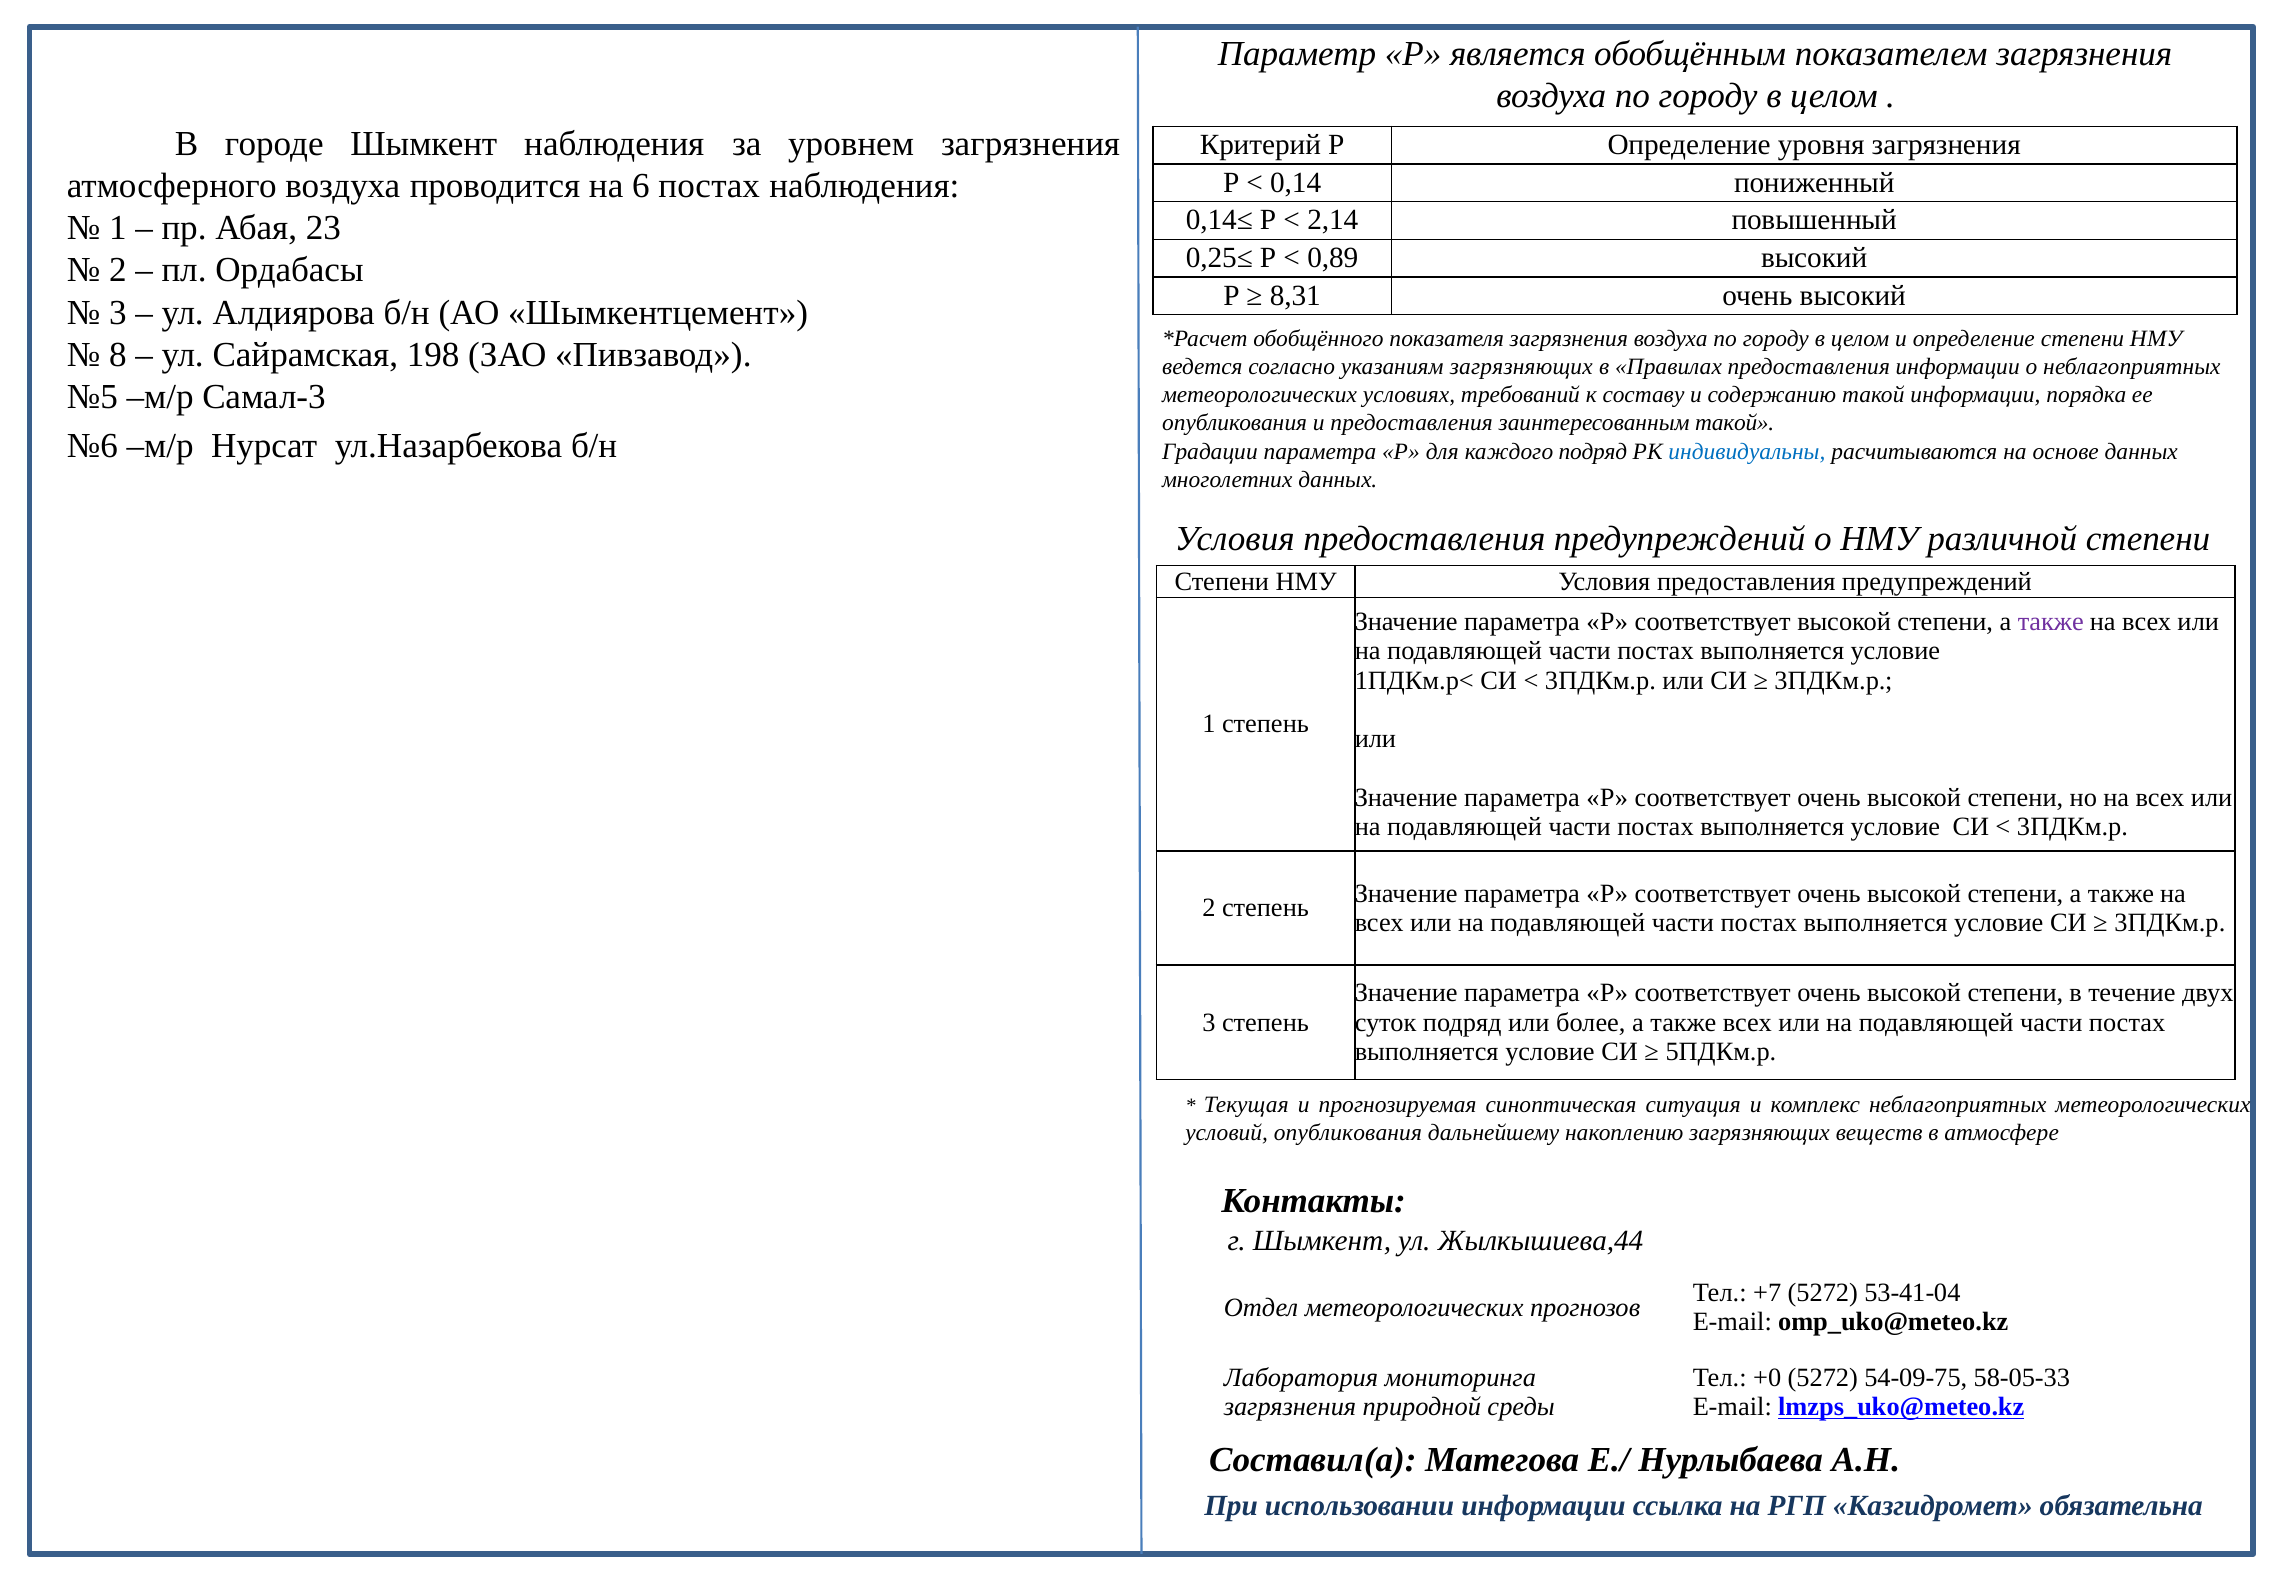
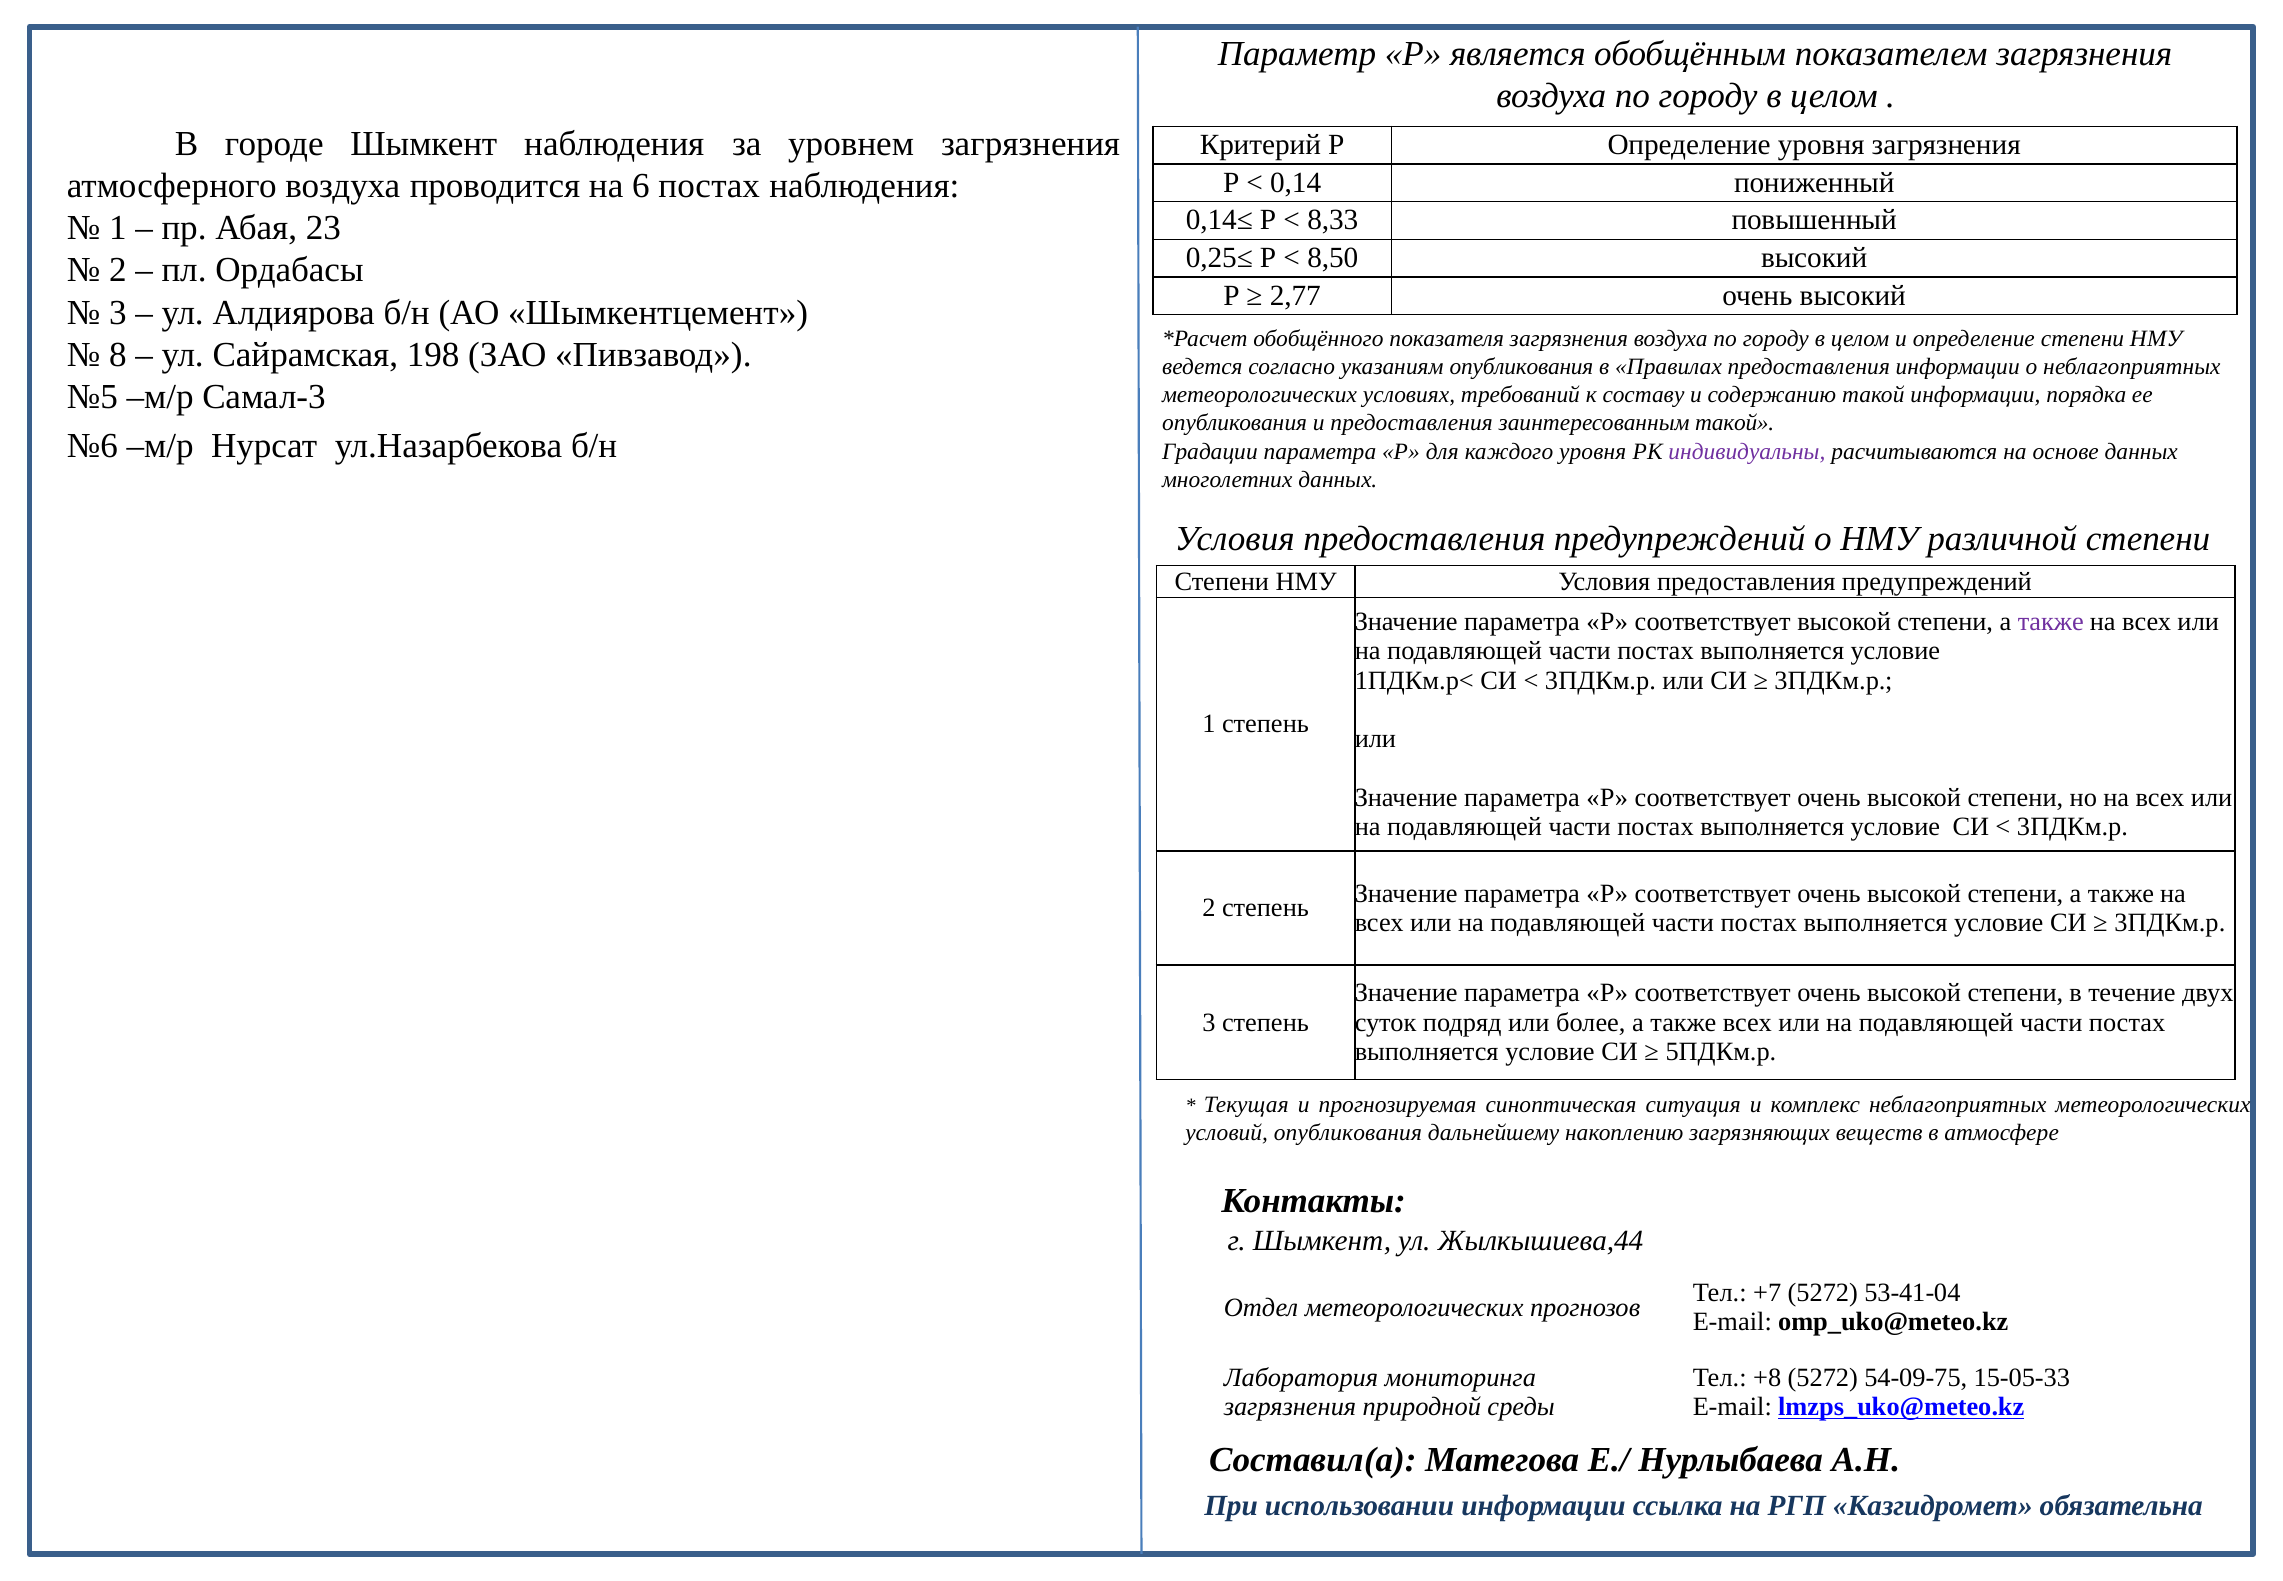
2,14: 2,14 -> 8,33
0,89: 0,89 -> 8,50
8,31: 8,31 -> 2,77
указаниям загрязняющих: загрязняющих -> опубликования
каждого подряд: подряд -> уровня
индивидуальны colour: blue -> purple
+0: +0 -> +8
58-05-33: 58-05-33 -> 15-05-33
